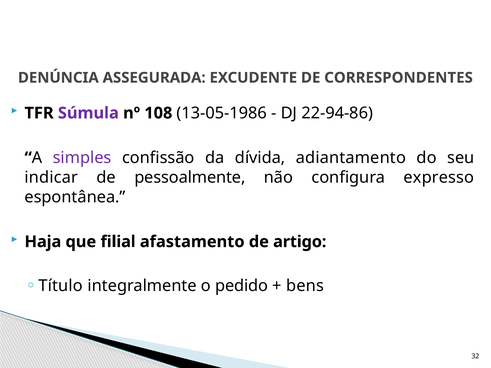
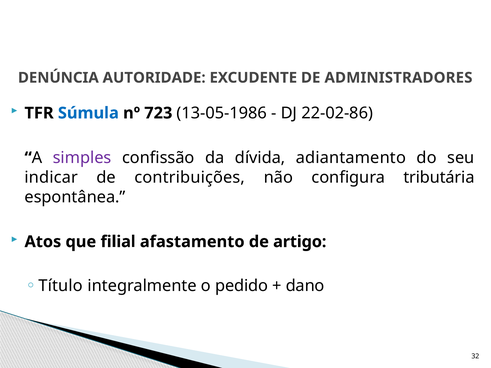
ASSEGURADA: ASSEGURADA -> AUTORIDADE
CORRESPONDENTES: CORRESPONDENTES -> ADMINISTRADORES
Súmula colour: purple -> blue
108: 108 -> 723
22-94-86: 22-94-86 -> 22-02-86
pessoalmente: pessoalmente -> contribuições
expresso: expresso -> tributária
Haja: Haja -> Atos
bens: bens -> dano
